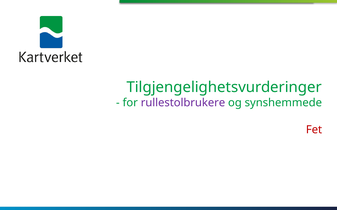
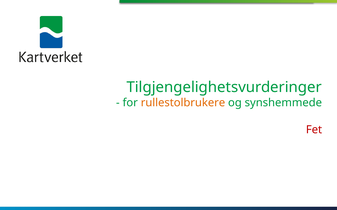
rullestolbrukere colour: purple -> orange
